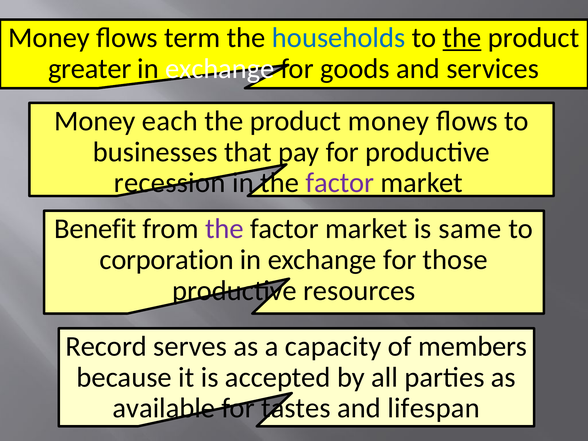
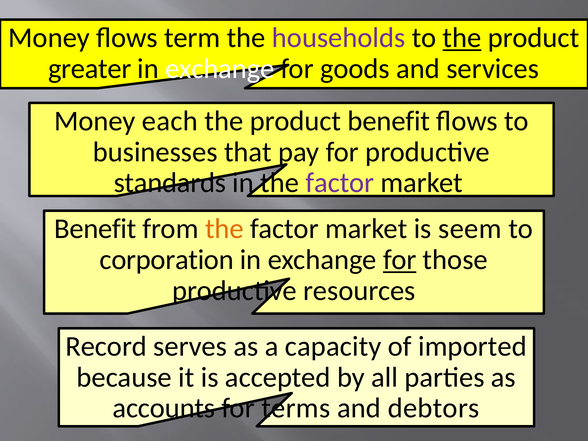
households colour: blue -> purple
product money: money -> benefit
recession: recession -> standards
the at (224, 229) colour: purple -> orange
same: same -> seem
for at (400, 260) underline: none -> present
members: members -> imported
available: available -> accounts
tastes: tastes -> terms
lifespan: lifespan -> debtors
